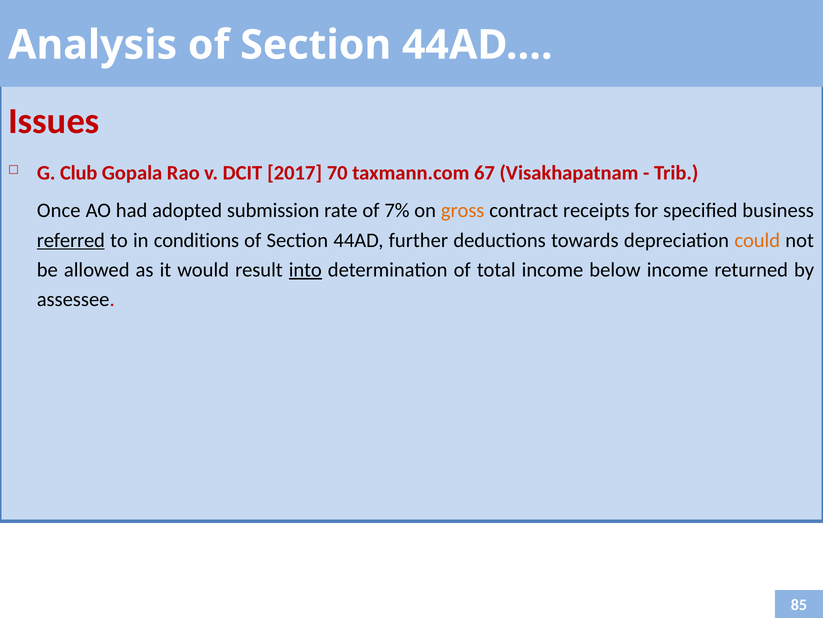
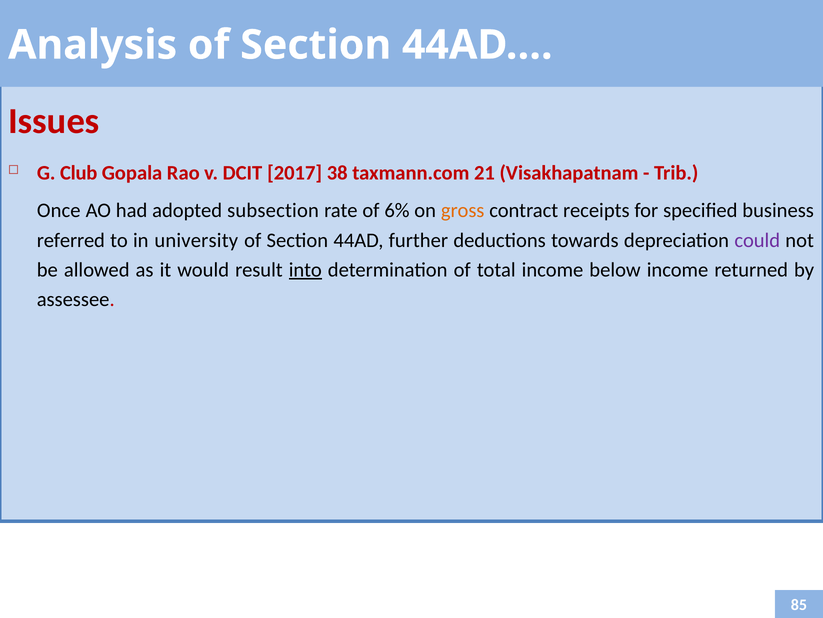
70: 70 -> 38
67: 67 -> 21
submission: submission -> subsection
7%: 7% -> 6%
referred underline: present -> none
conditions: conditions -> university
could colour: orange -> purple
